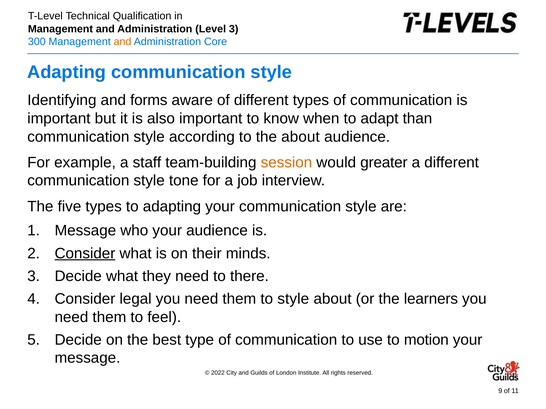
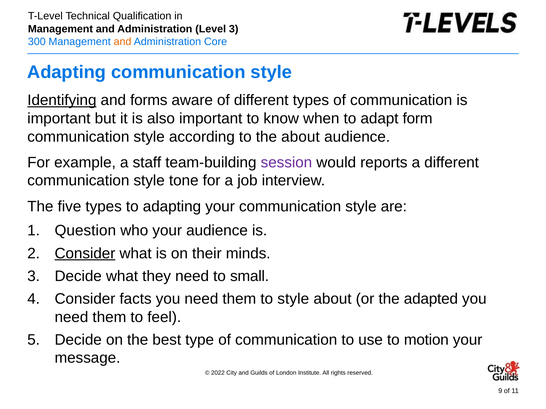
Identifying underline: none -> present
than: than -> form
session colour: orange -> purple
greater: greater -> reports
Message at (85, 231): Message -> Question
there: there -> small
legal: legal -> facts
learners: learners -> adapted
